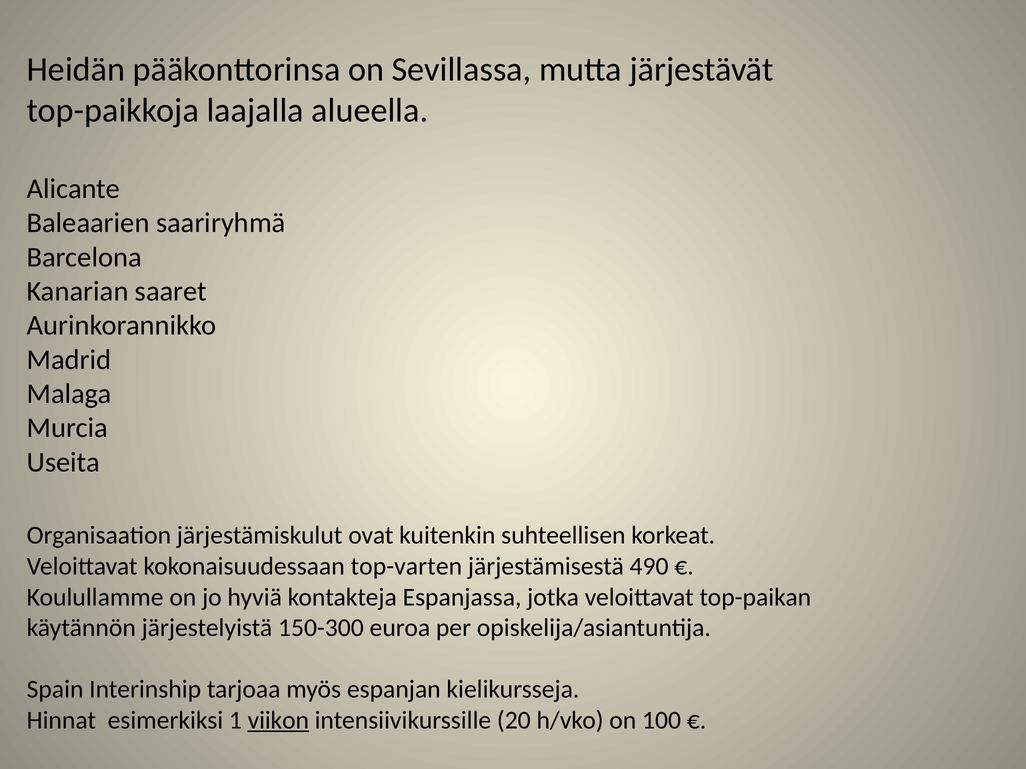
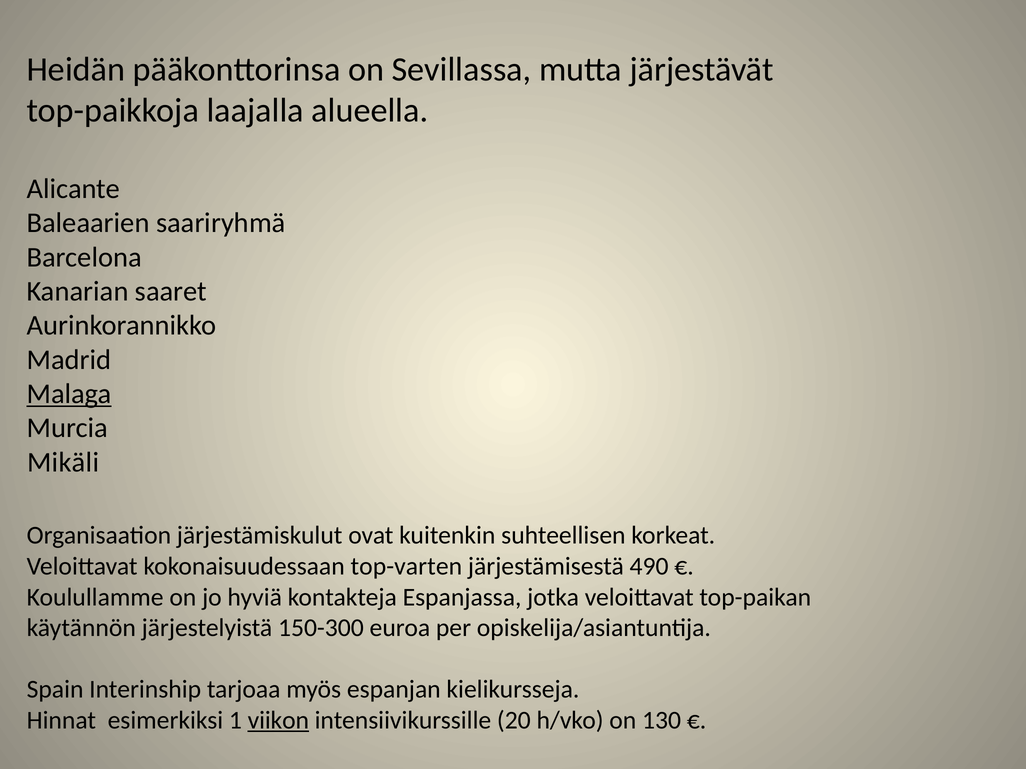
Malaga underline: none -> present
Useita: Useita -> Mikäli
100: 100 -> 130
